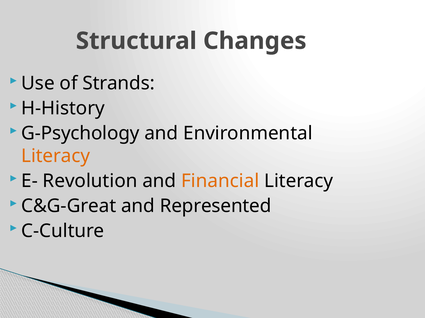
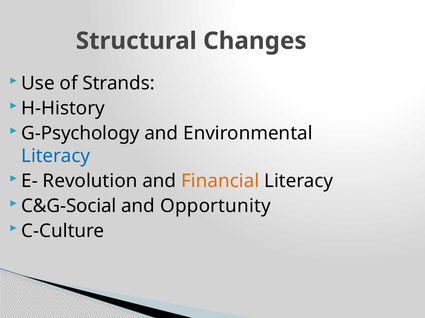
Literacy at (56, 156) colour: orange -> blue
C&G-Great: C&G-Great -> C&G-Social
Represented: Represented -> Opportunity
